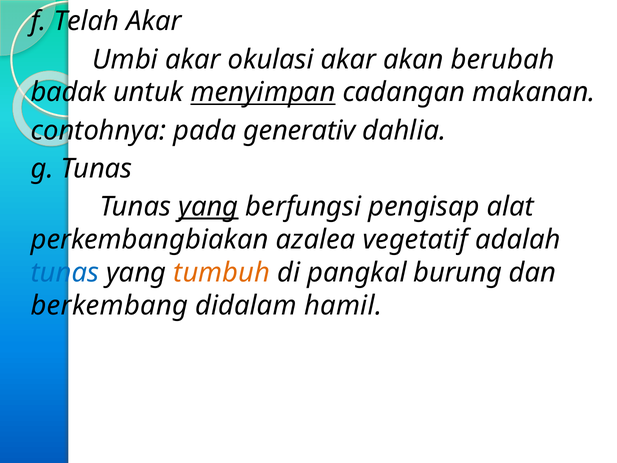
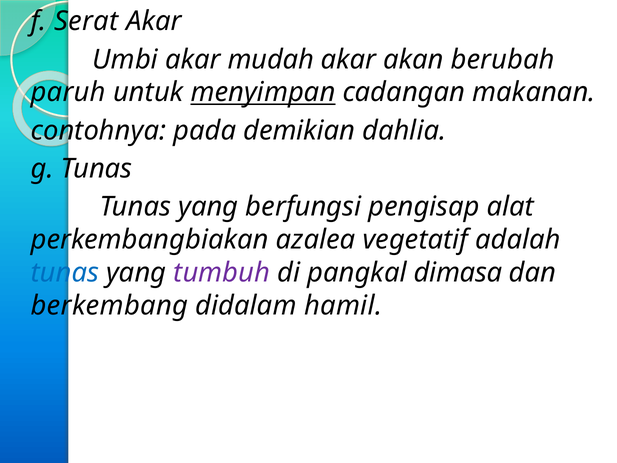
Telah: Telah -> Serat
okulasi: okulasi -> mudah
badak: badak -> paruh
generativ: generativ -> demikian
yang at (208, 207) underline: present -> none
tumbuh colour: orange -> purple
burung: burung -> dimasa
